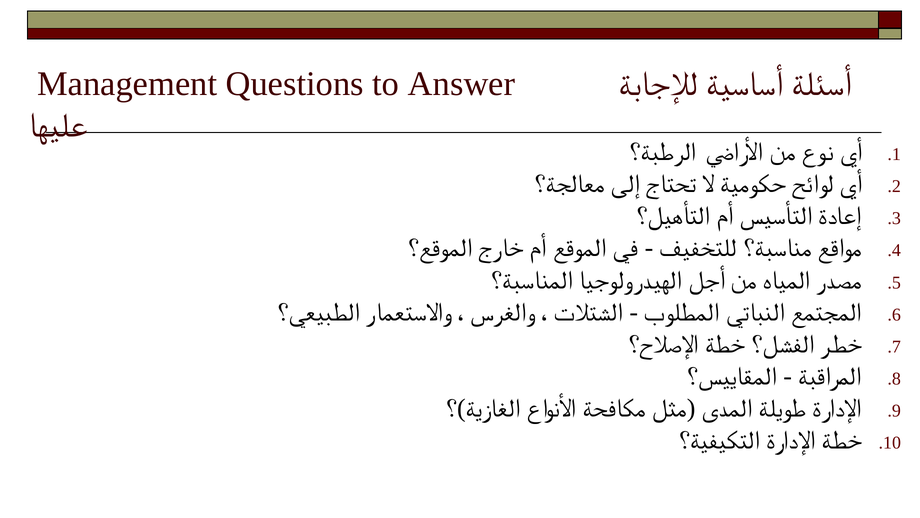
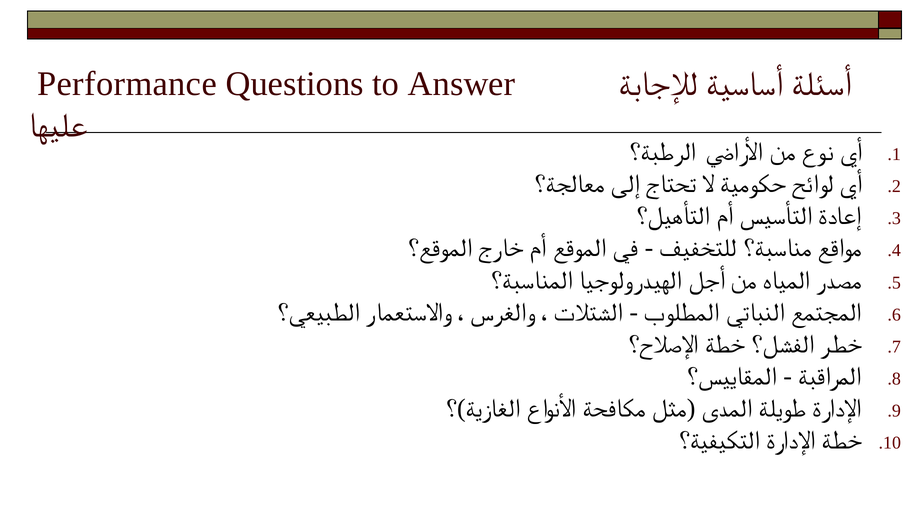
Management: Management -> Performance
